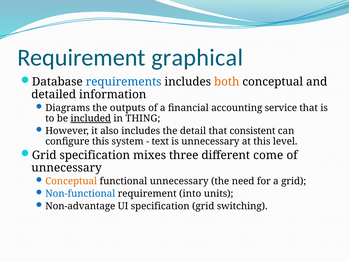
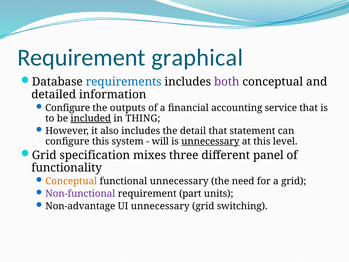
both colour: orange -> purple
Diagrams at (68, 108): Diagrams -> Configure
consistent: consistent -> statement
text: text -> will
unnecessary at (210, 141) underline: none -> present
come: come -> panel
unnecessary at (67, 168): unnecessary -> functionality
Non-functional colour: blue -> purple
into: into -> part
UI specification: specification -> unnecessary
